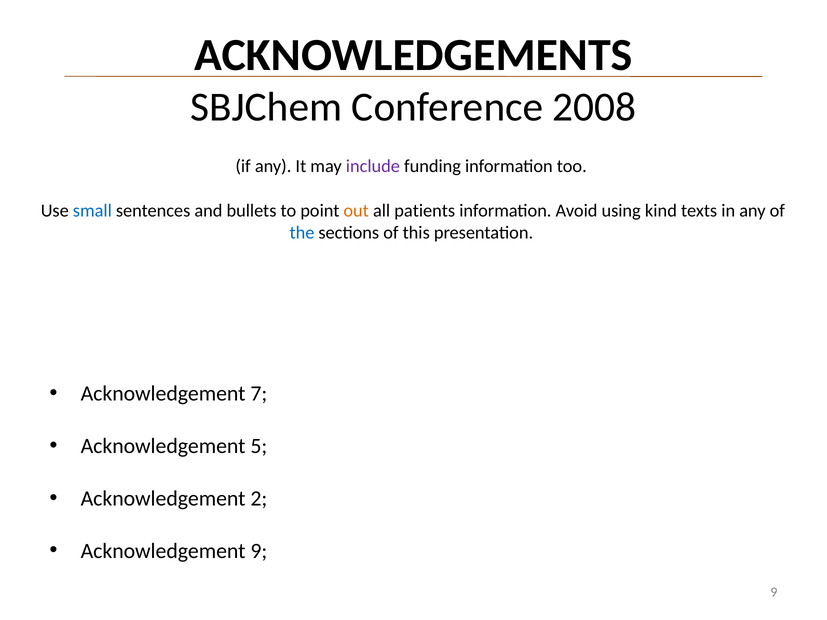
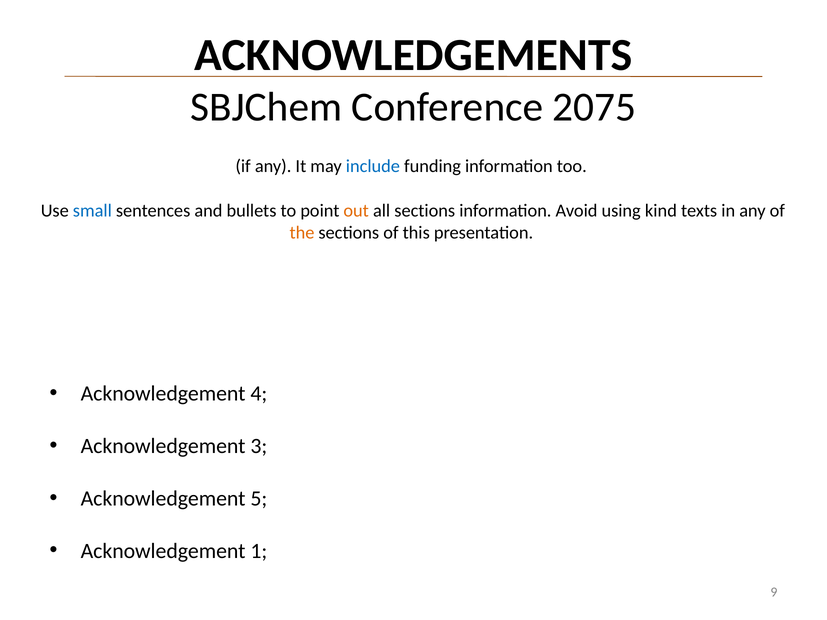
2008: 2008 -> 2075
include colour: purple -> blue
all patients: patients -> sections
the colour: blue -> orange
7: 7 -> 4
5: 5 -> 3
2: 2 -> 5
Acknowledgement 9: 9 -> 1
